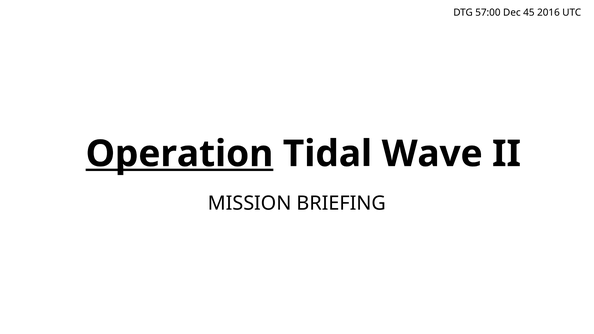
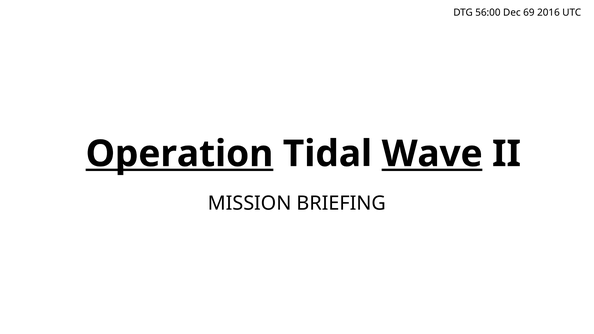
57:00: 57:00 -> 56:00
45: 45 -> 69
Wave underline: none -> present
